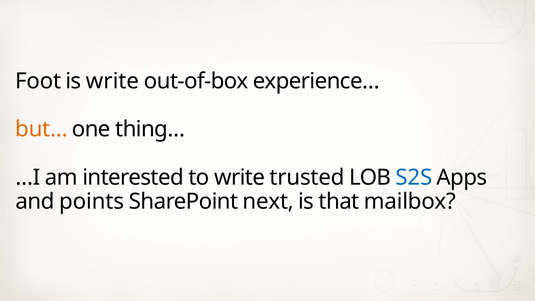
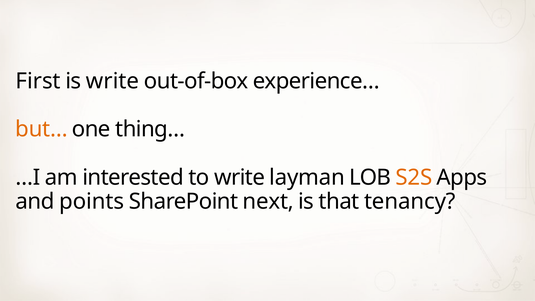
Foot: Foot -> First
trusted: trusted -> layman
S2S colour: blue -> orange
mailbox: mailbox -> tenancy
